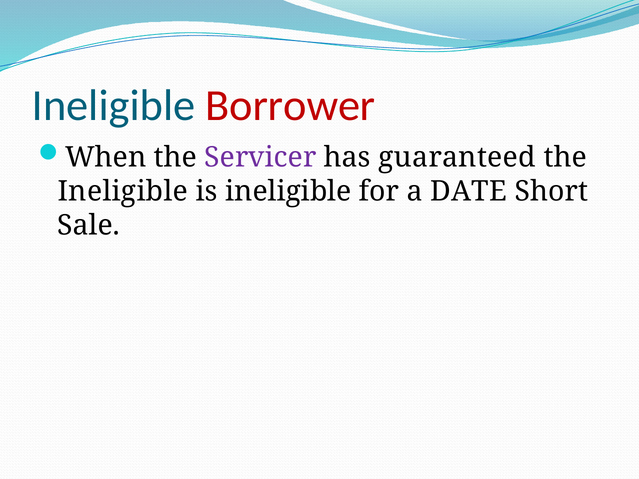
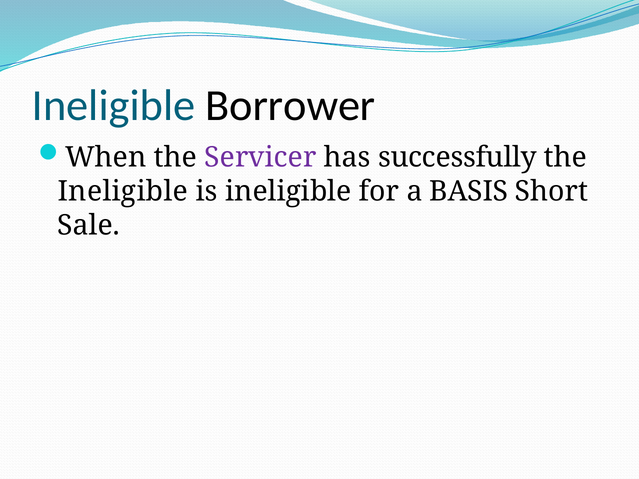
Borrower colour: red -> black
guaranteed: guaranteed -> successfully
DATE: DATE -> BASIS
